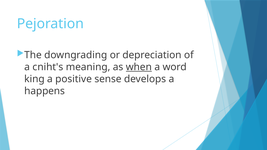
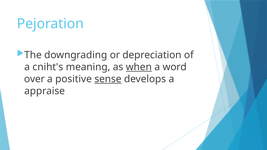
king: king -> over
sense underline: none -> present
happens: happens -> appraise
